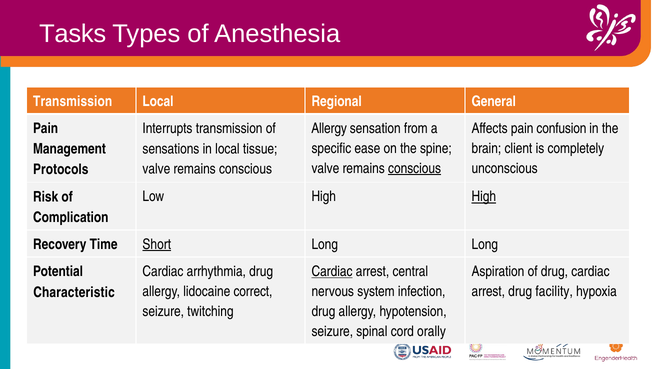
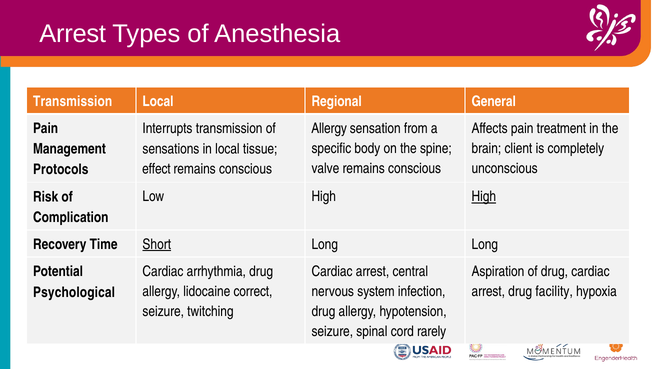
Tasks at (73, 34): Tasks -> Arrest
confusion: confusion -> treatment
ease: ease -> body
conscious at (415, 168) underline: present -> none
valve at (156, 169): valve -> effect
Cardiac at (332, 271) underline: present -> none
Characteristic: Characteristic -> Psychological
orally: orally -> rarely
